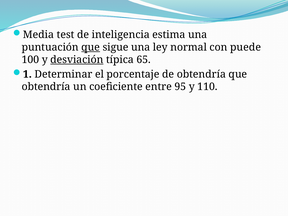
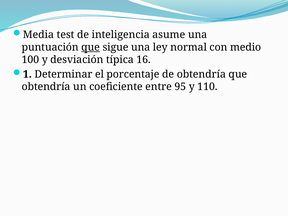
estima: estima -> asume
puede: puede -> medio
desviación underline: present -> none
65: 65 -> 16
